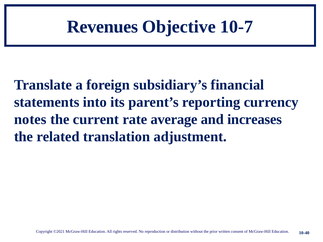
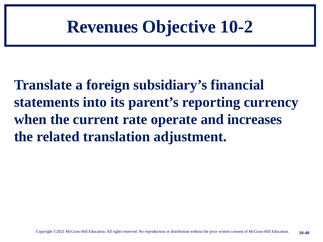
10-7: 10-7 -> 10-2
notes: notes -> when
average: average -> operate
